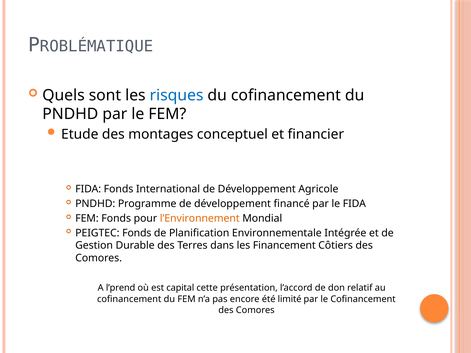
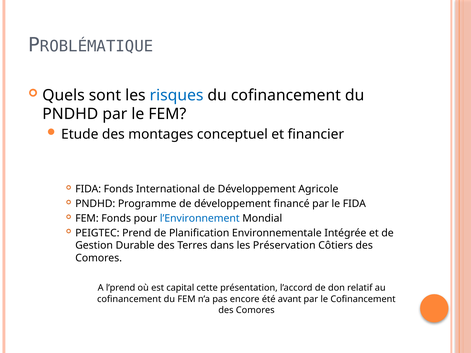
l’Environnement colour: orange -> blue
PEIGTEC Fonds: Fonds -> Prend
Financement: Financement -> Préservation
limité: limité -> avant
